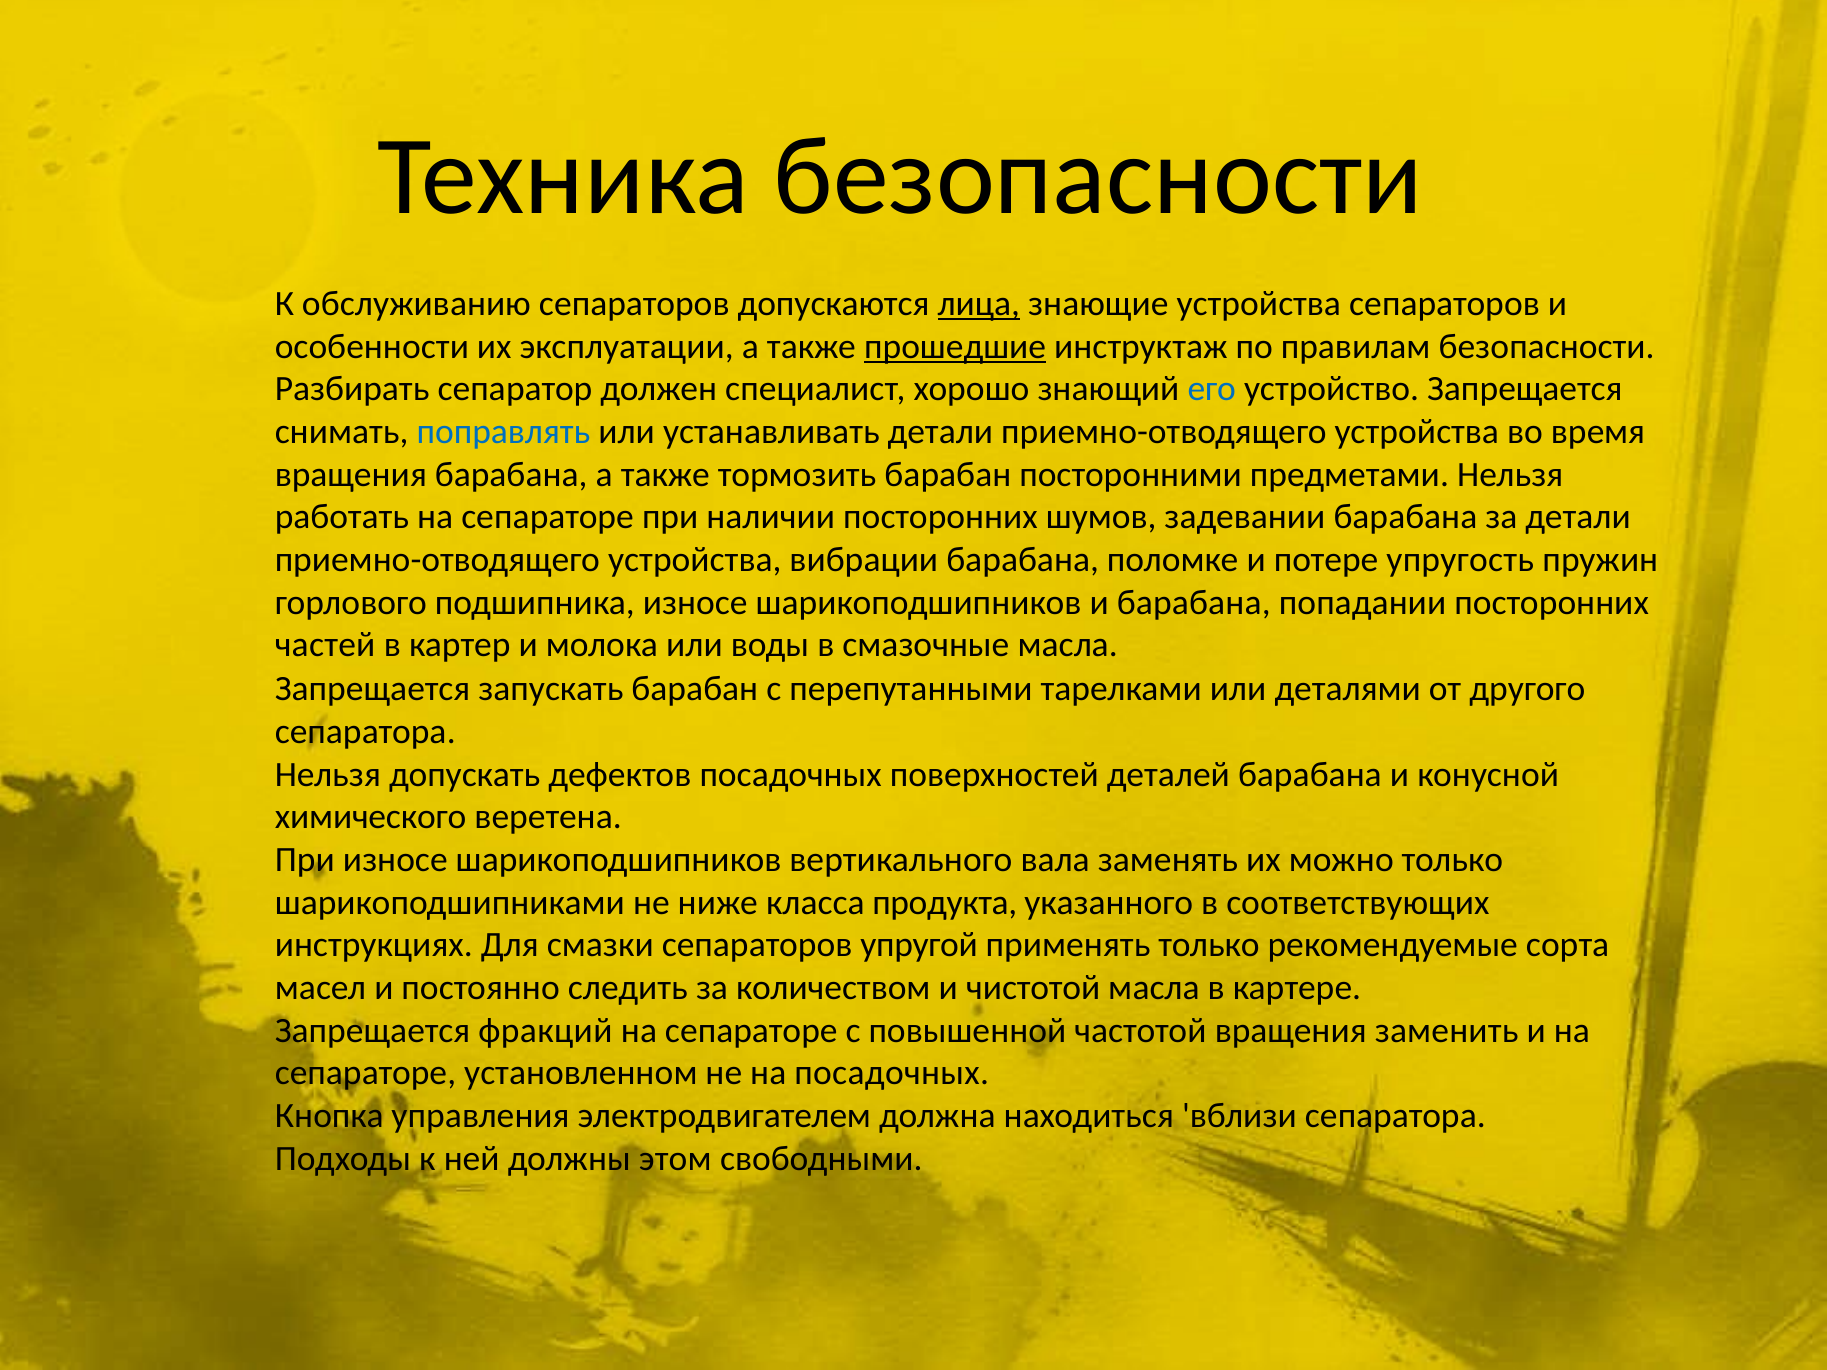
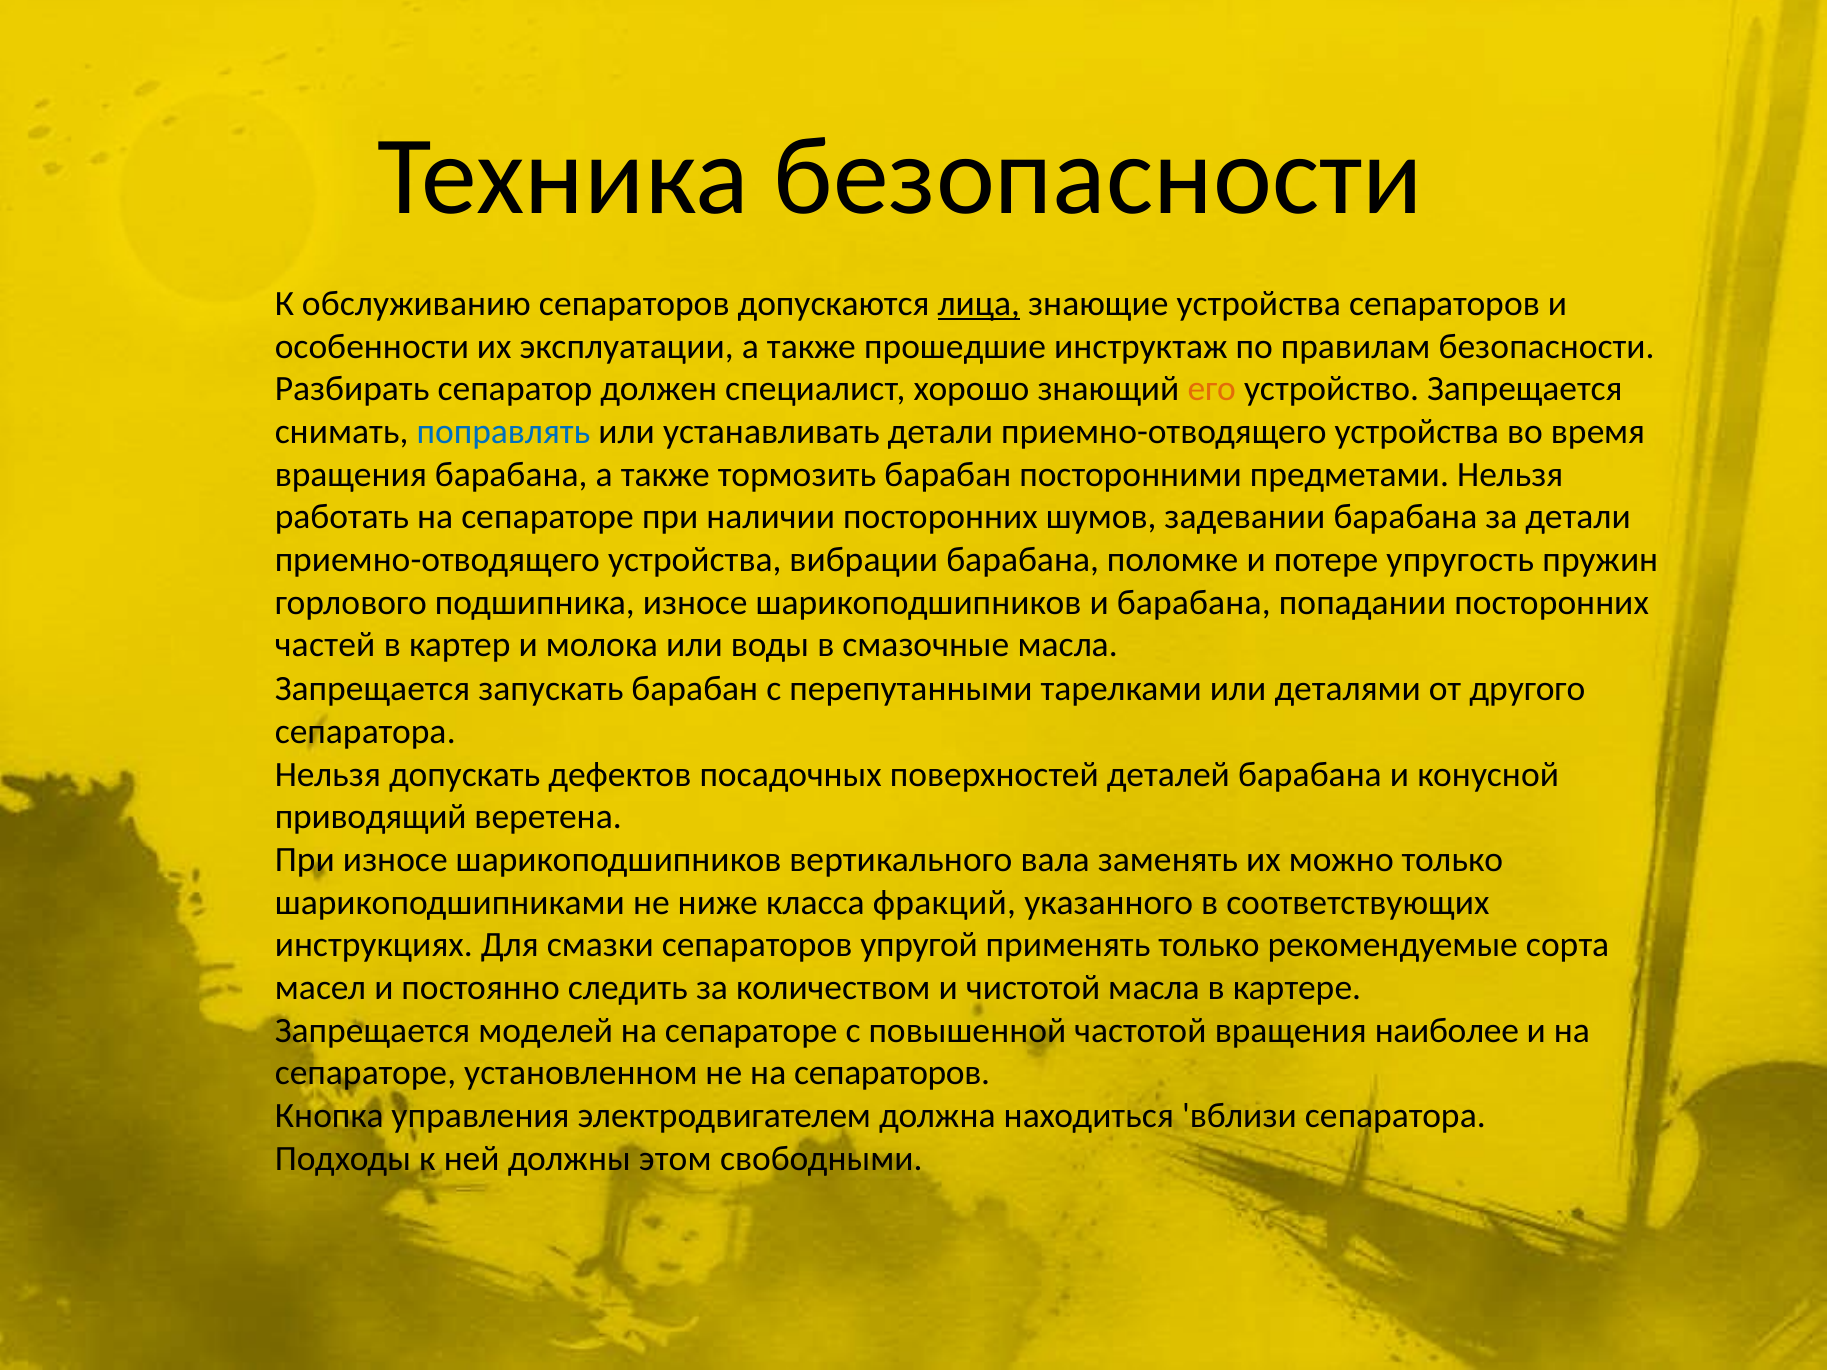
прошедшие underline: present -> none
его colour: blue -> orange
химического: химического -> приводящий
продукта: продукта -> фракций
фракций: фракций -> моделей
заменить: заменить -> наиболее
на посадочных: посадочных -> сепараторов
